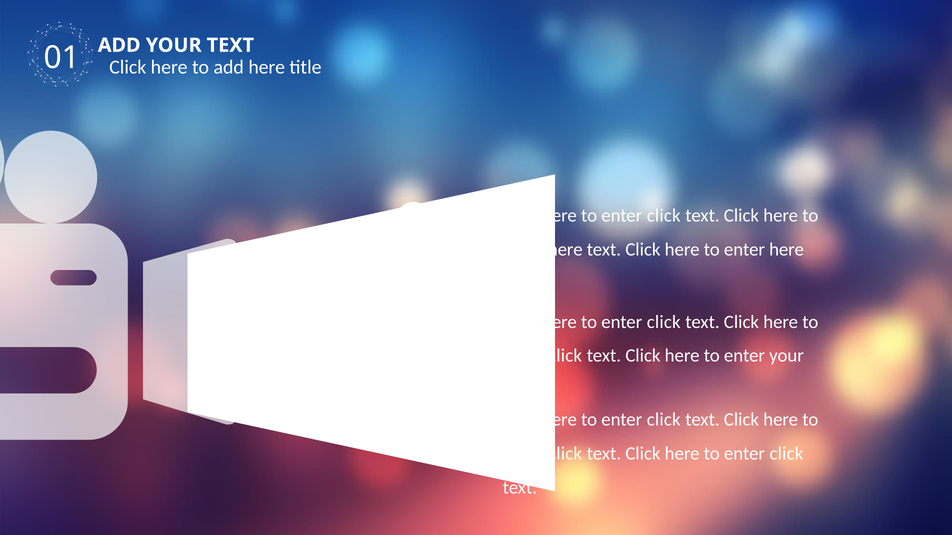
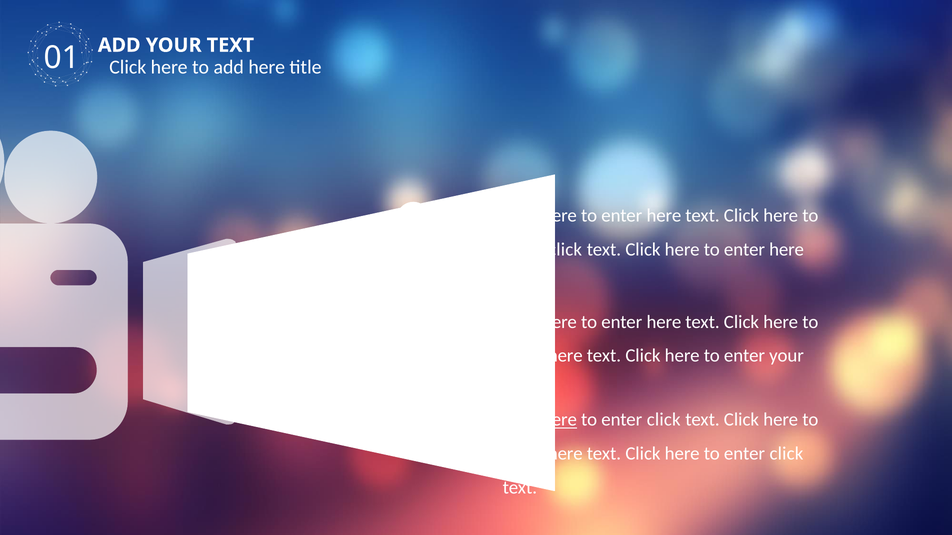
click at (664, 216): click -> here
here at (565, 250): here -> click
click at (664, 322): click -> here
click at (565, 356): click -> here
here at (559, 420) underline: none -> present
click at (565, 454): click -> here
